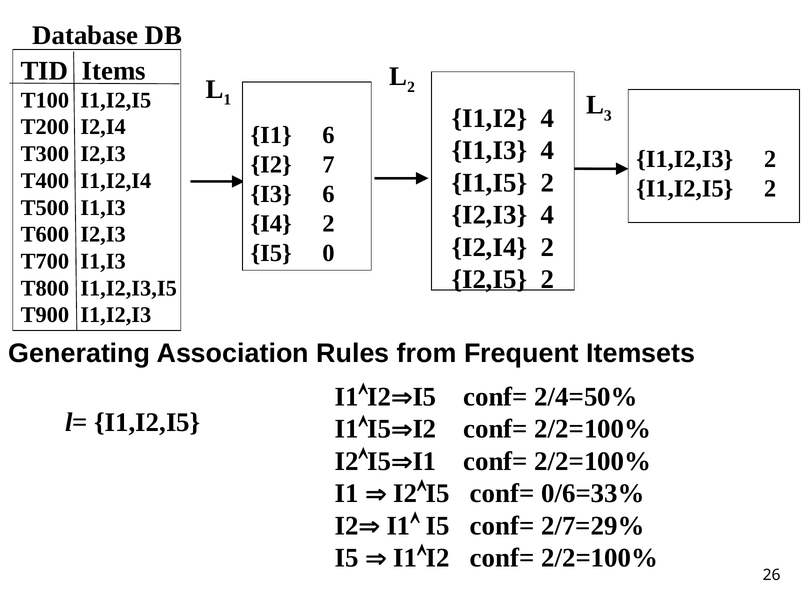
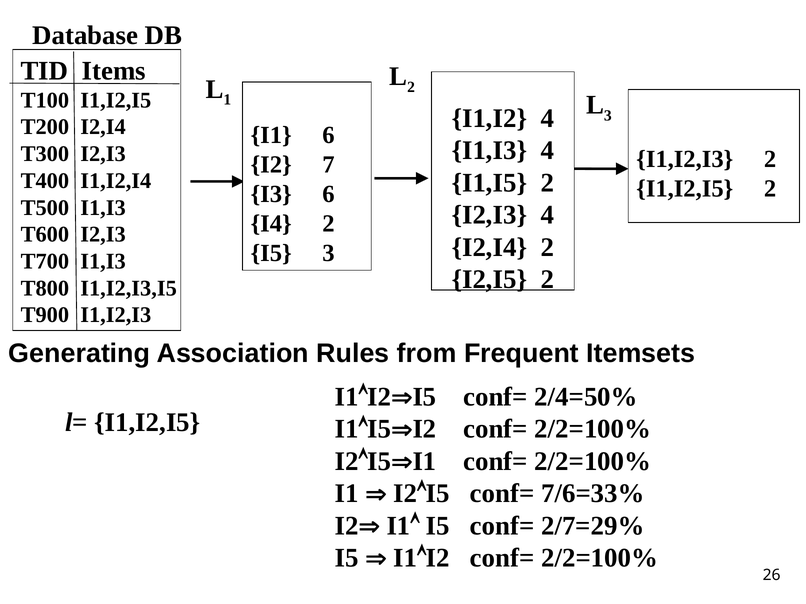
I5 0: 0 -> 3
0/6=33%: 0/6=33% -> 7/6=33%
